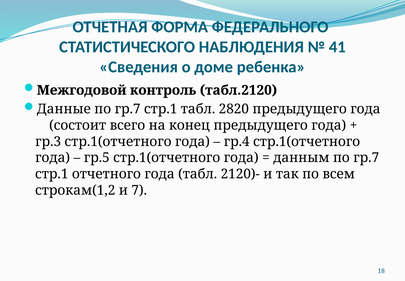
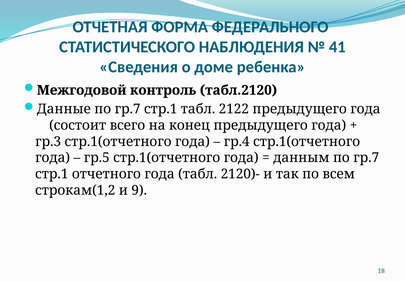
2820: 2820 -> 2122
7: 7 -> 9
